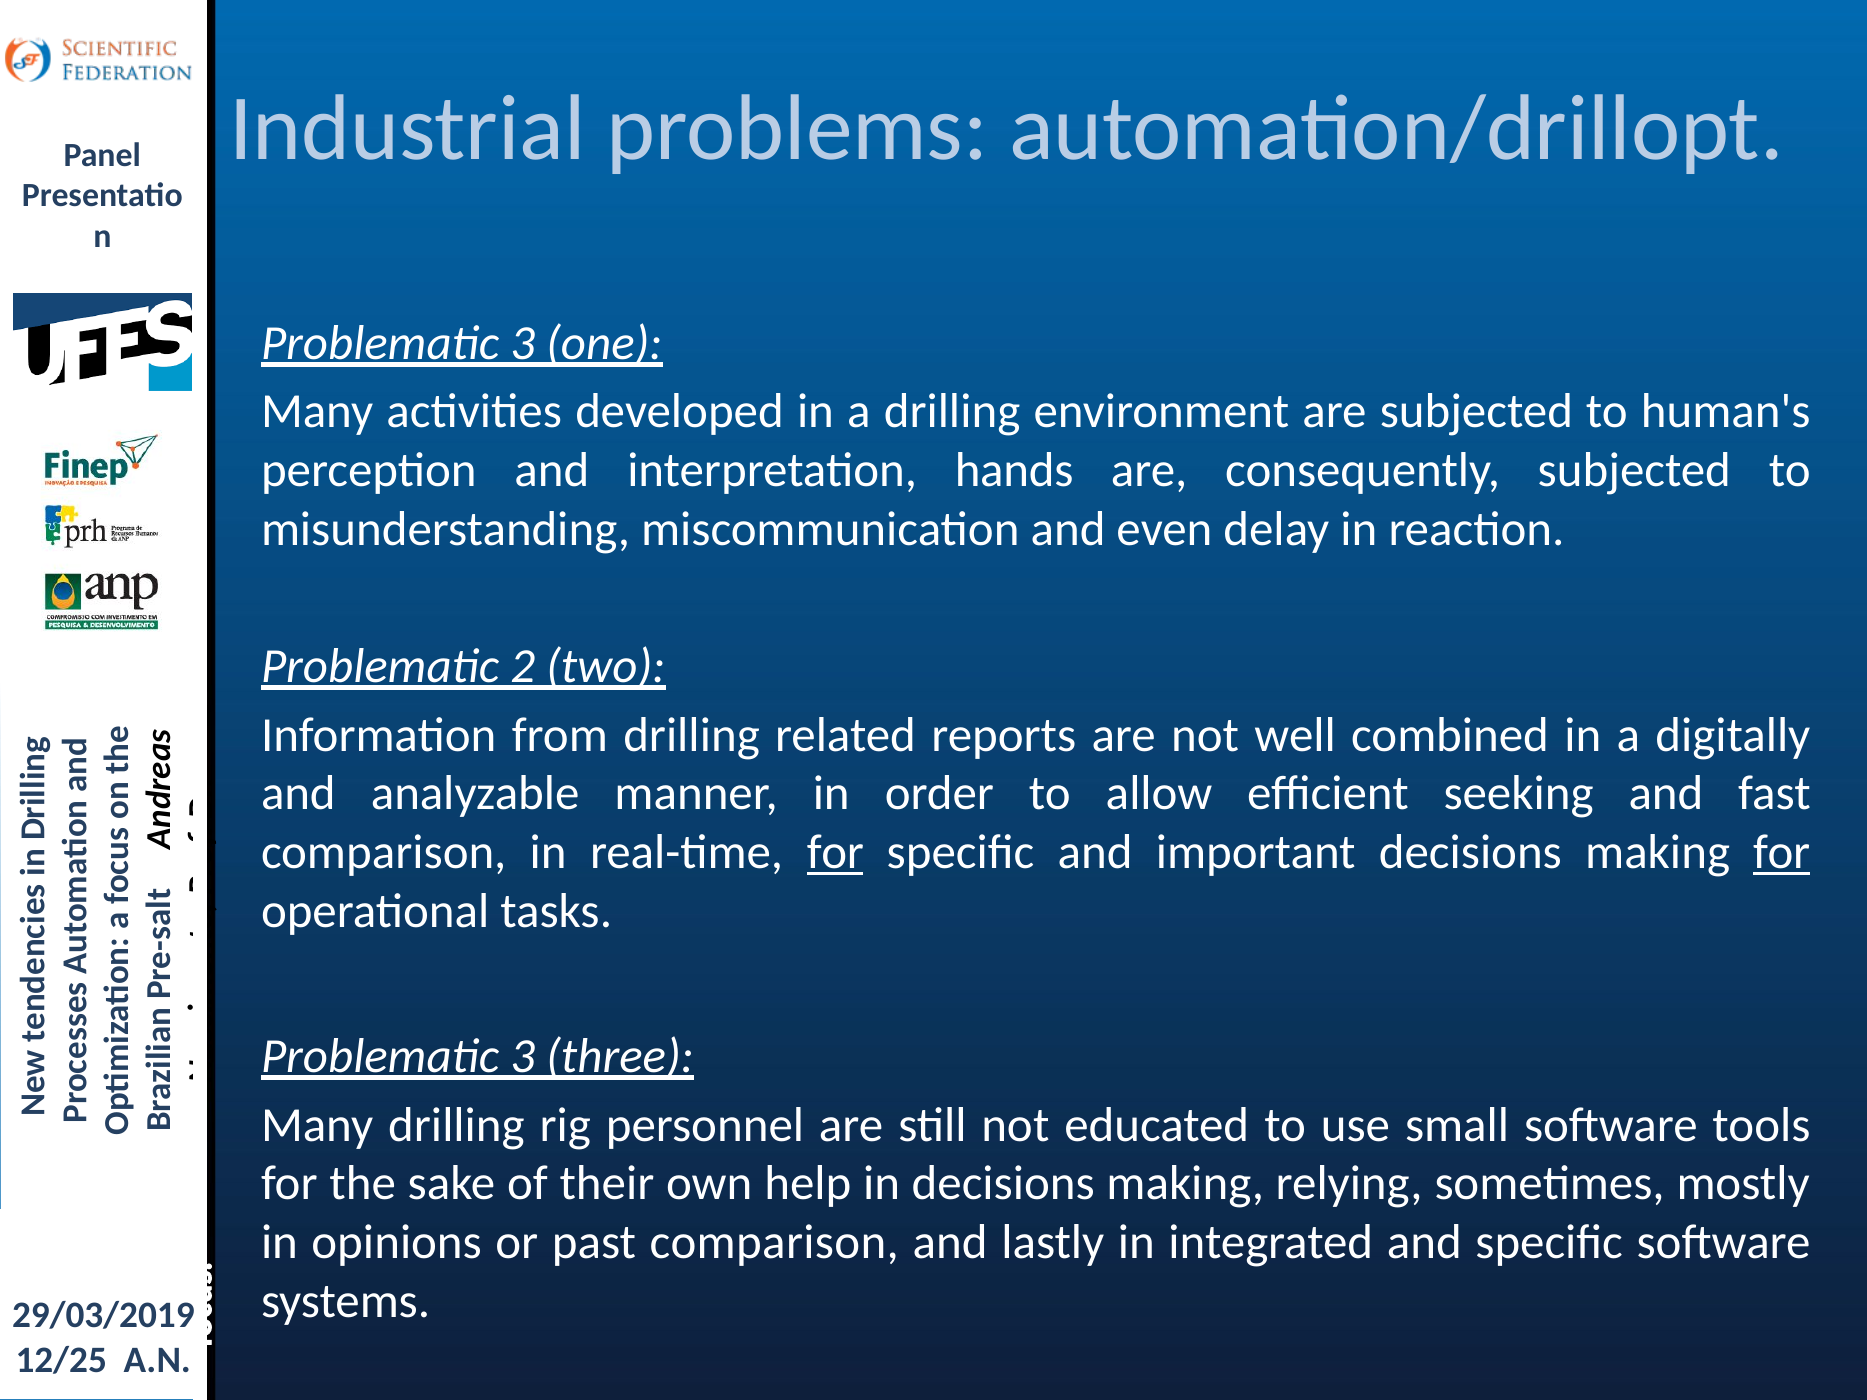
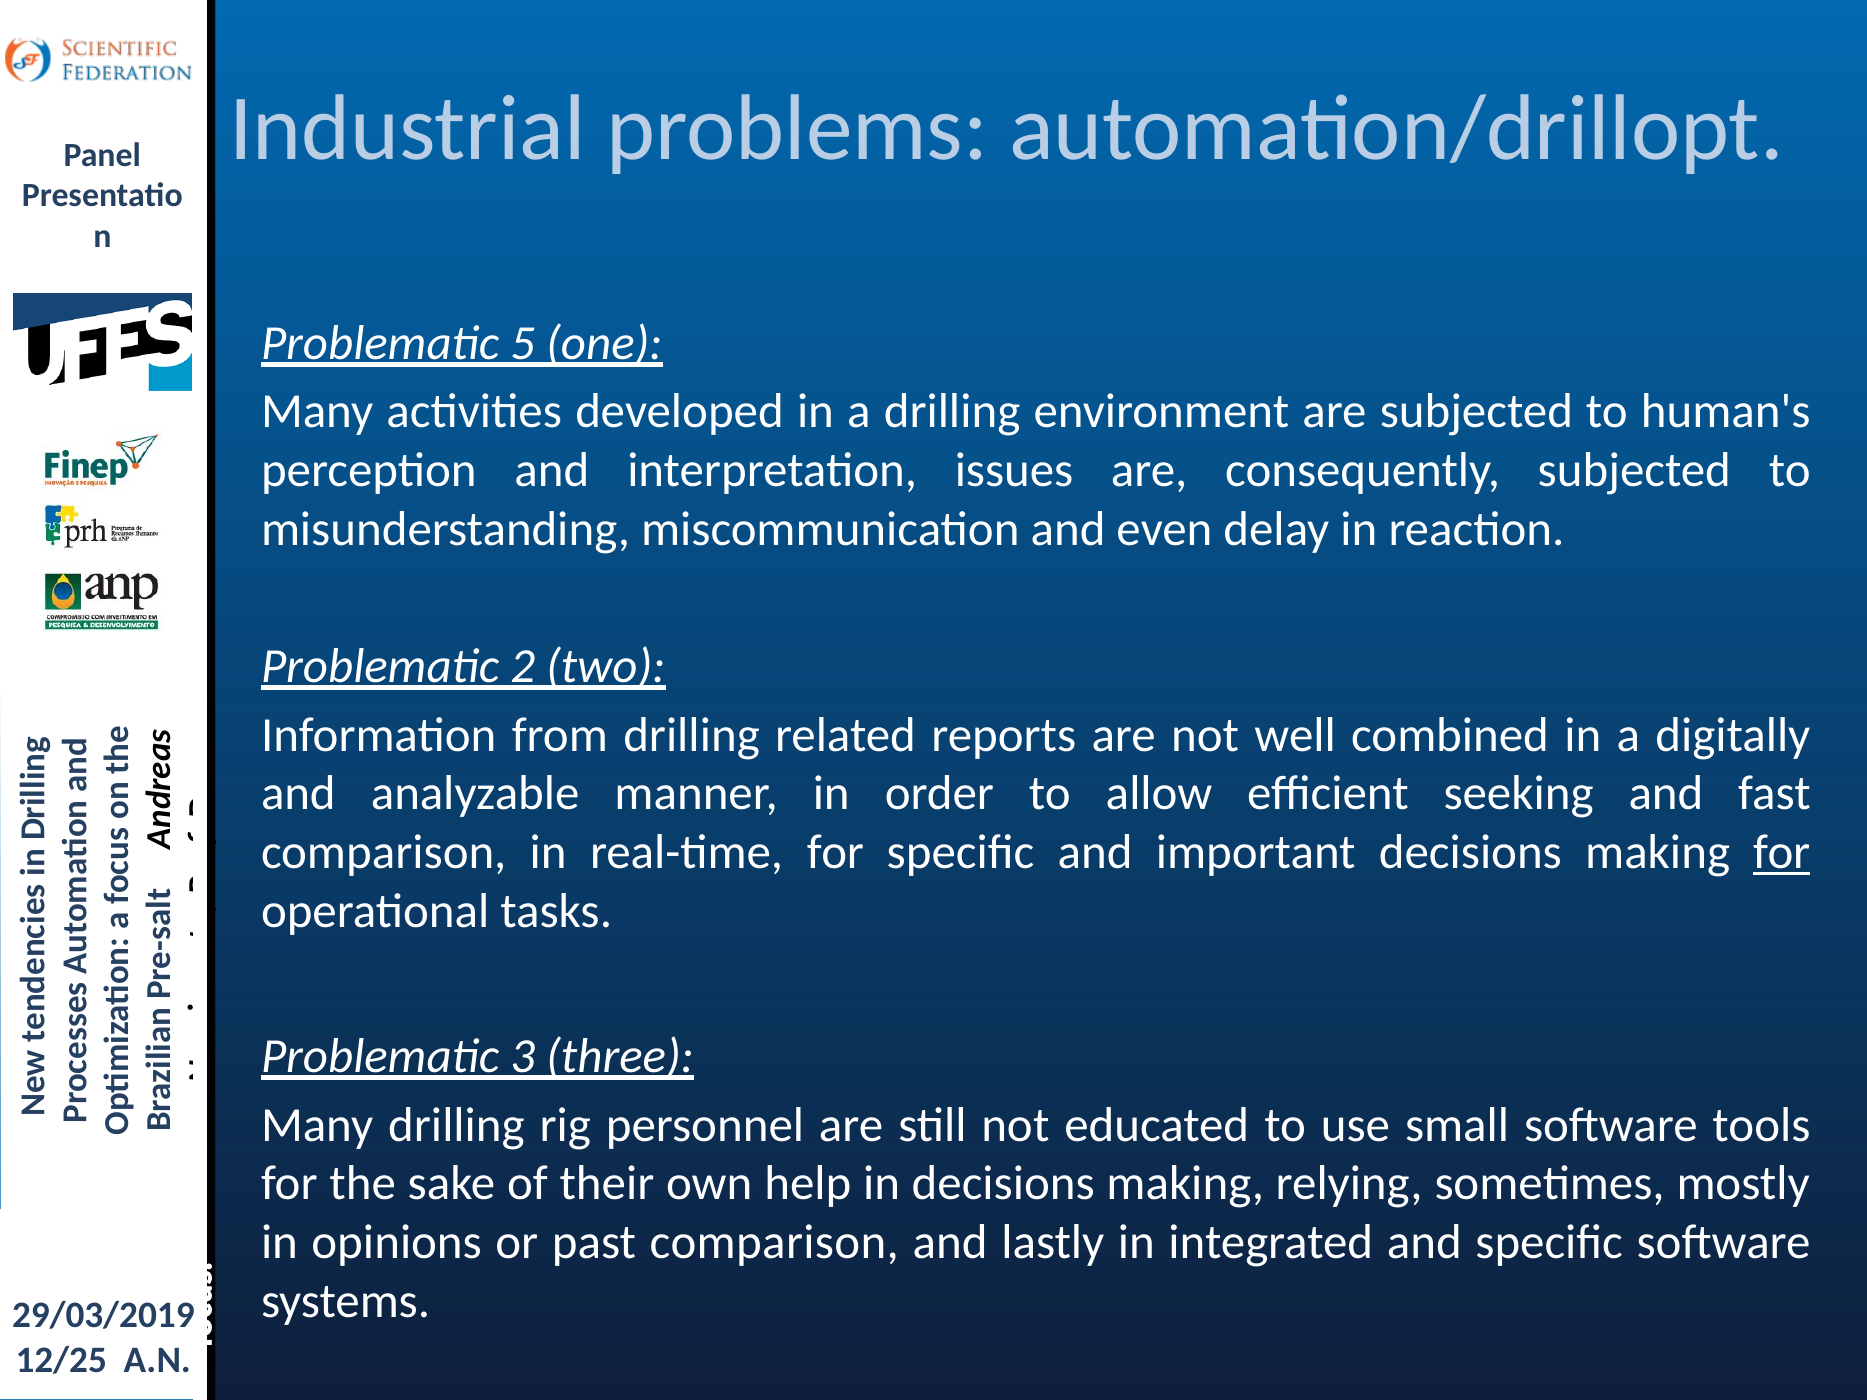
3 at (523, 343): 3 -> 5
hands: hands -> issues
for at (835, 853) underline: present -> none
